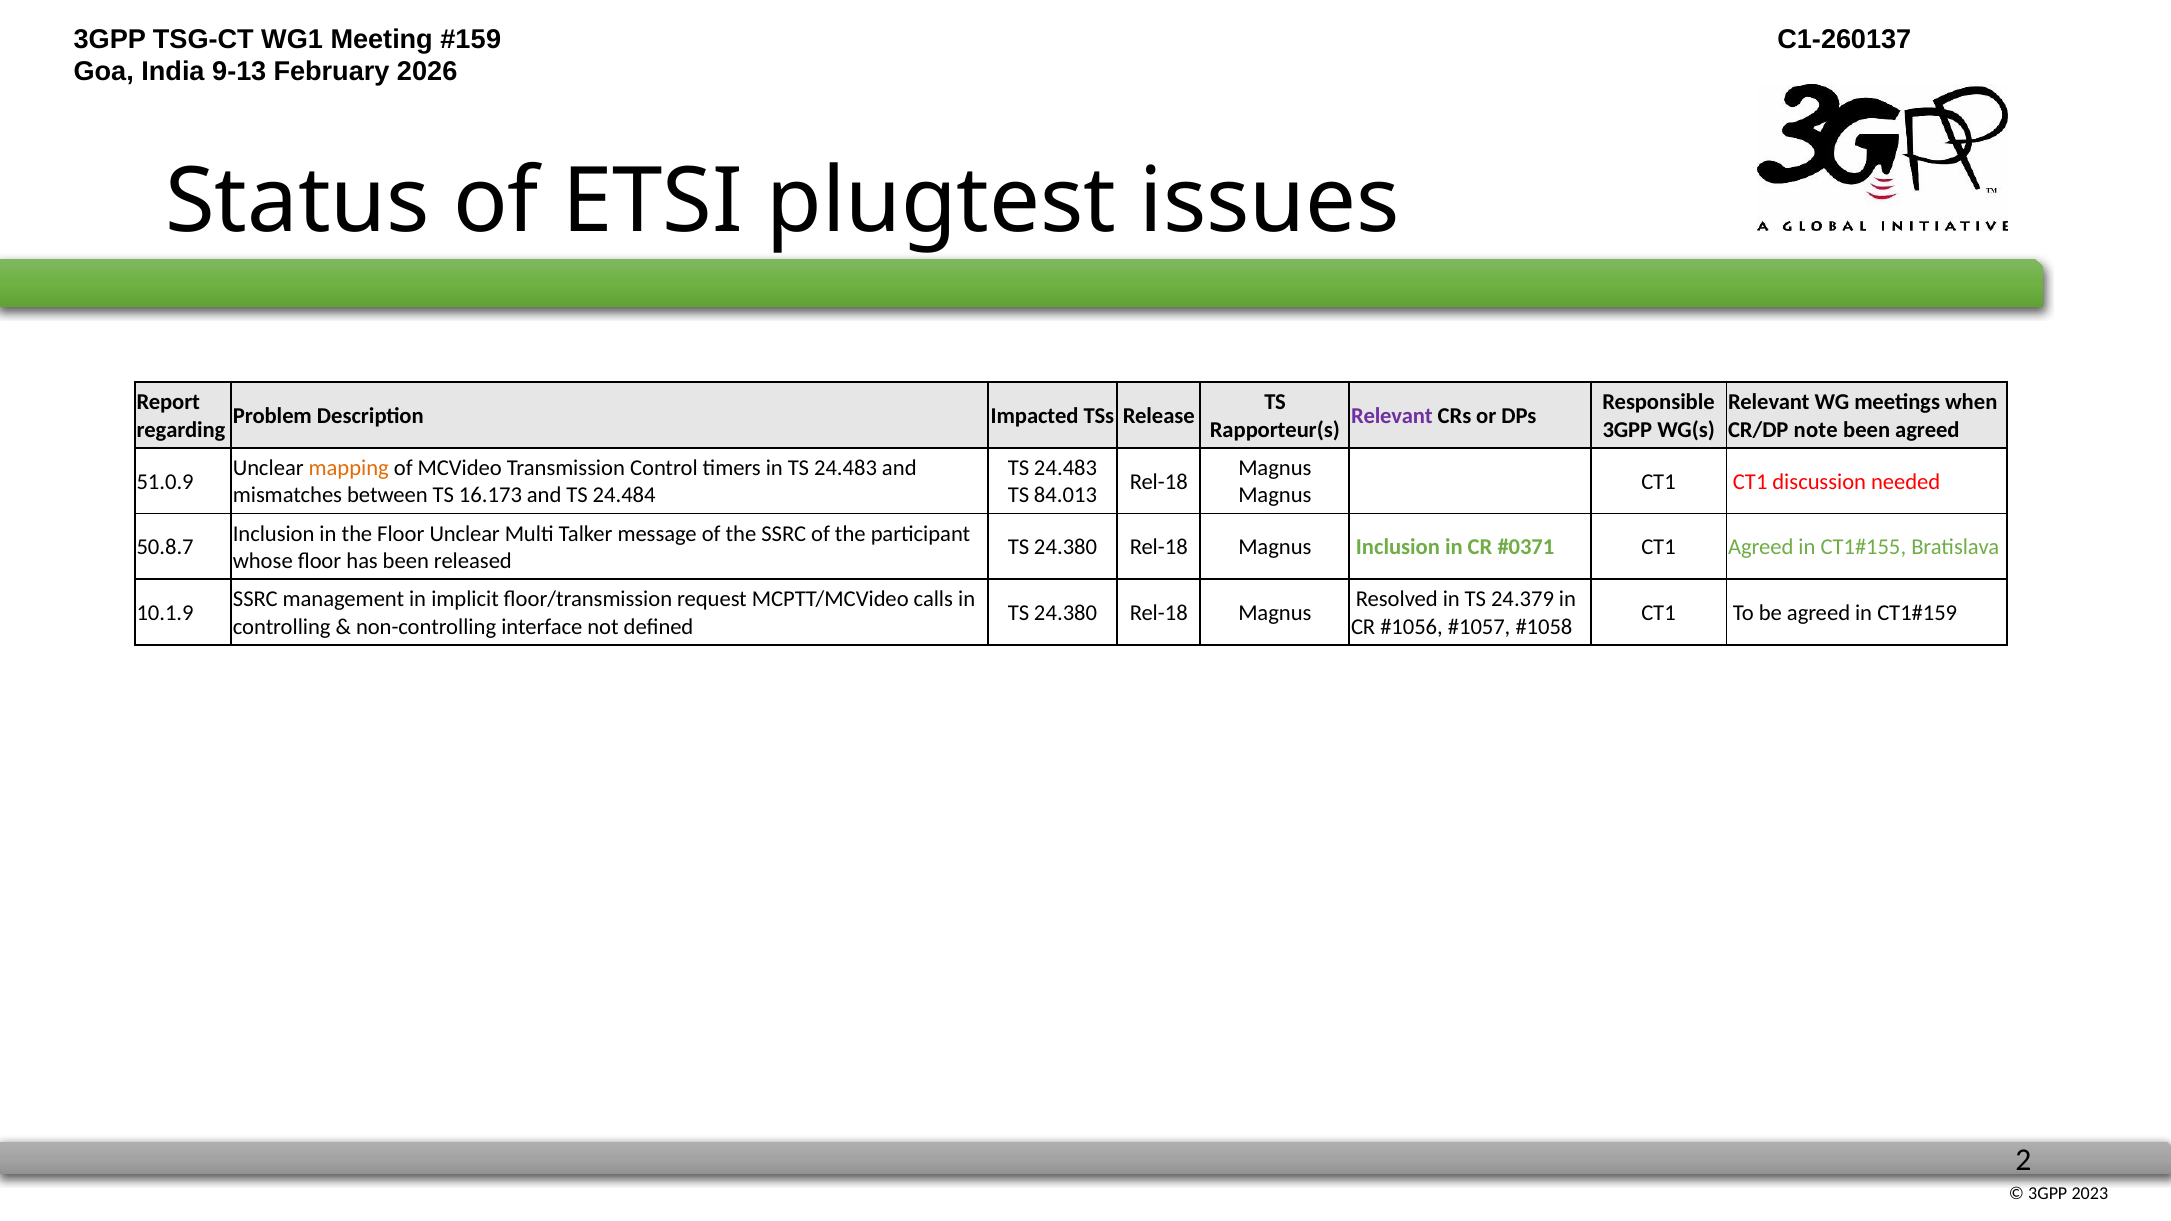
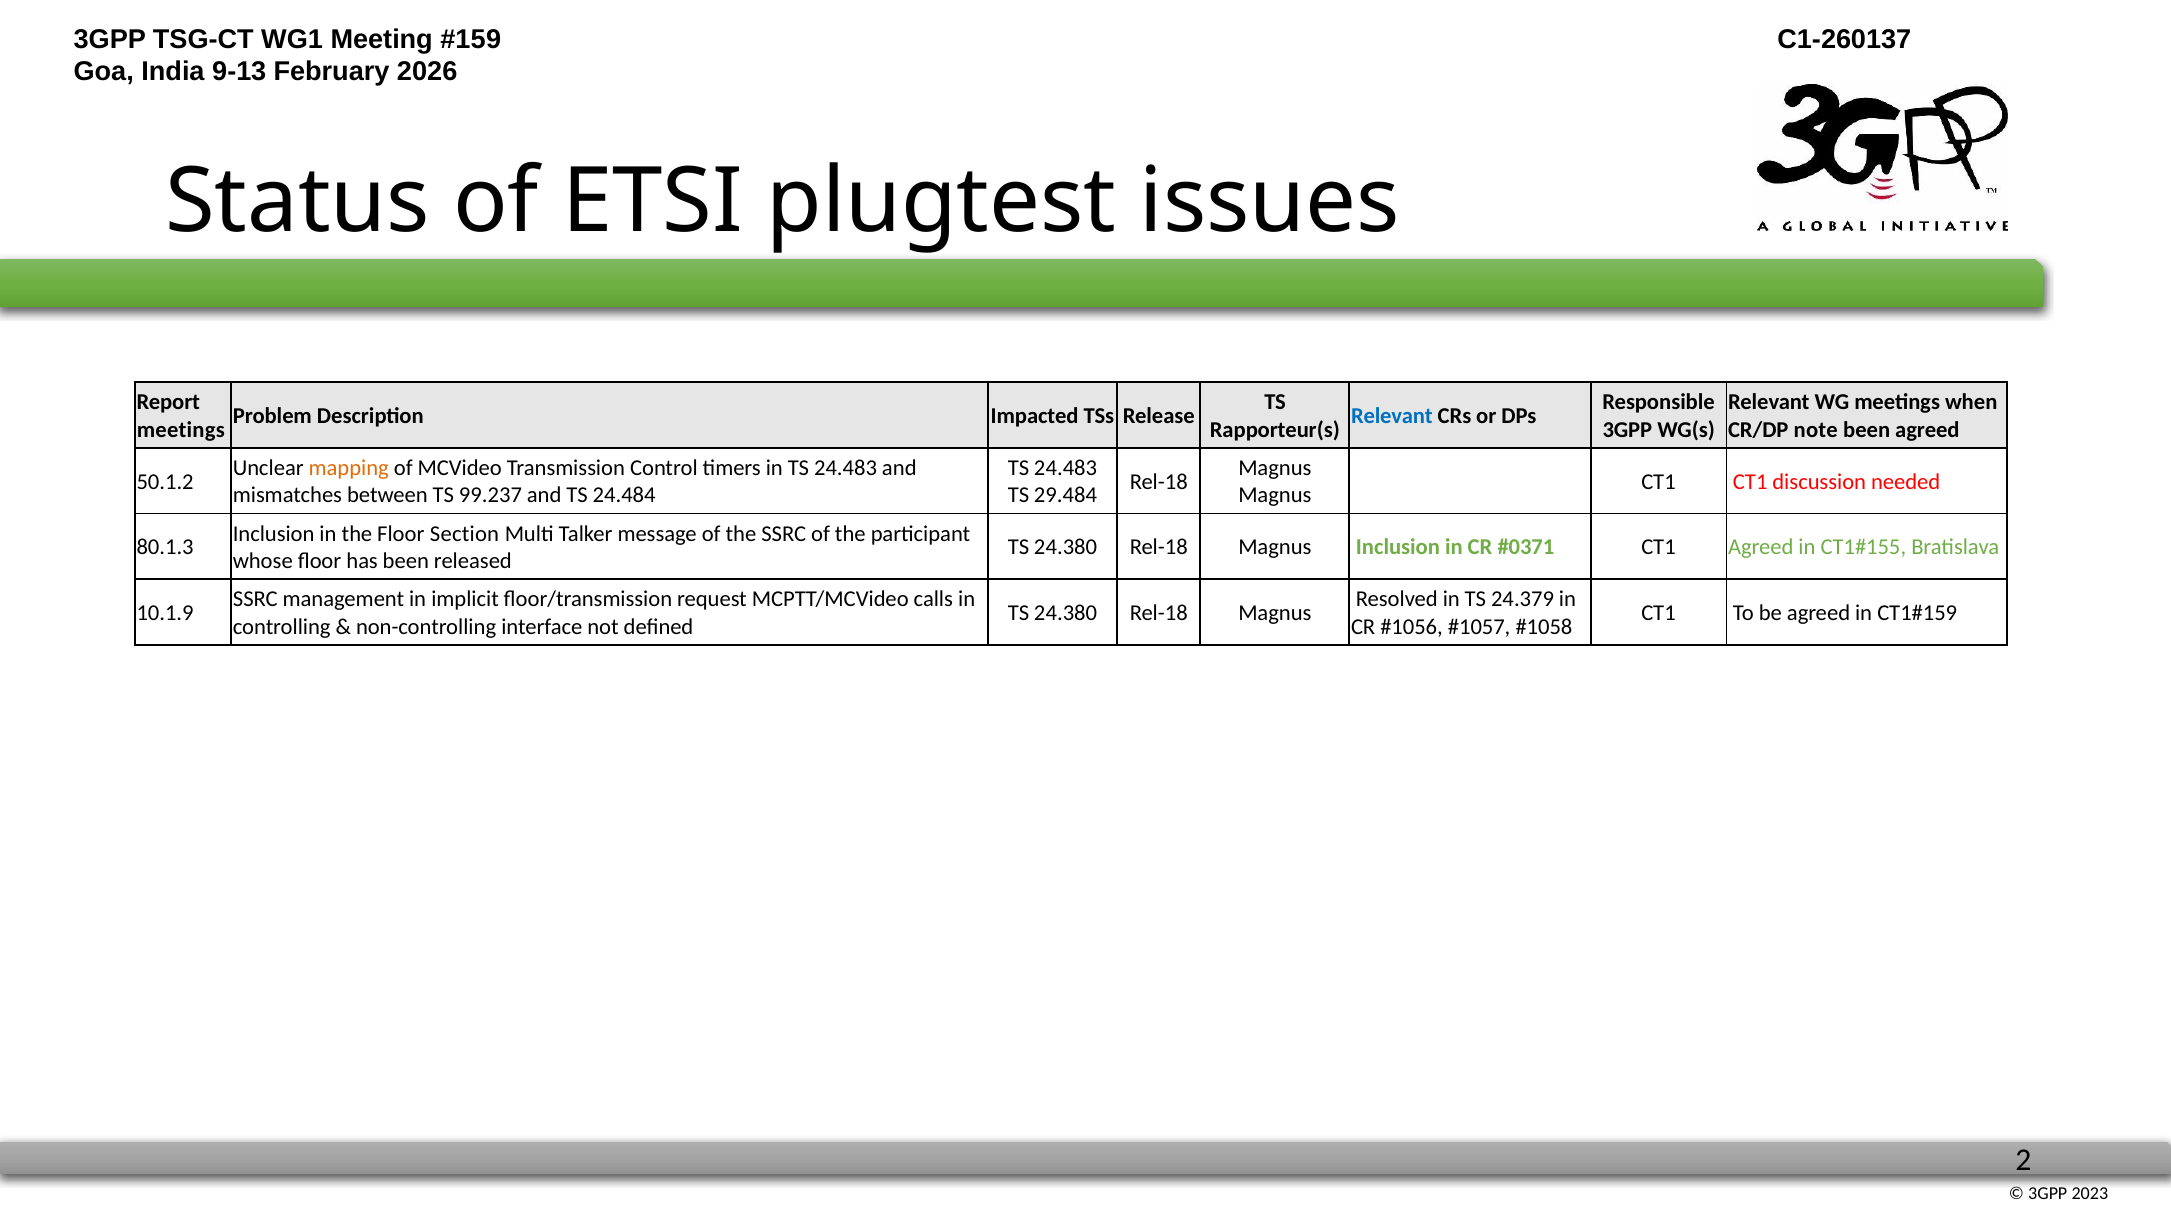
Relevant at (1392, 416) colour: purple -> blue
regarding at (181, 430): regarding -> meetings
51.0.9: 51.0.9 -> 50.1.2
16.173: 16.173 -> 99.237
84.013: 84.013 -> 29.484
Floor Unclear: Unclear -> Section
50.8.7: 50.8.7 -> 80.1.3
